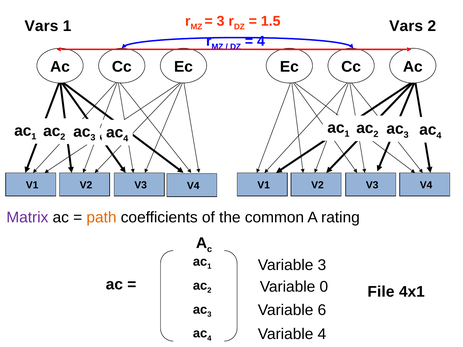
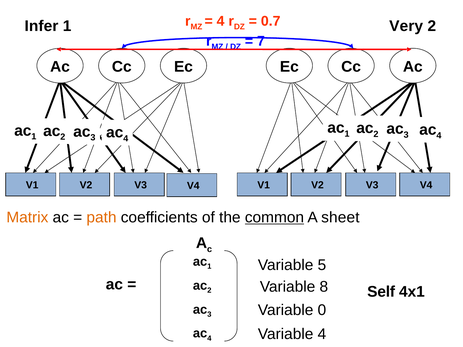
3 at (221, 21): 3 -> 4
1.5: 1.5 -> 0.7
Vars at (41, 26): Vars -> Infer
Vars at (406, 26): Vars -> Very
4 at (261, 41): 4 -> 7
Matrix colour: purple -> orange
common underline: none -> present
rating: rating -> sheet
Variable 3: 3 -> 5
0: 0 -> 8
File: File -> Self
6: 6 -> 0
